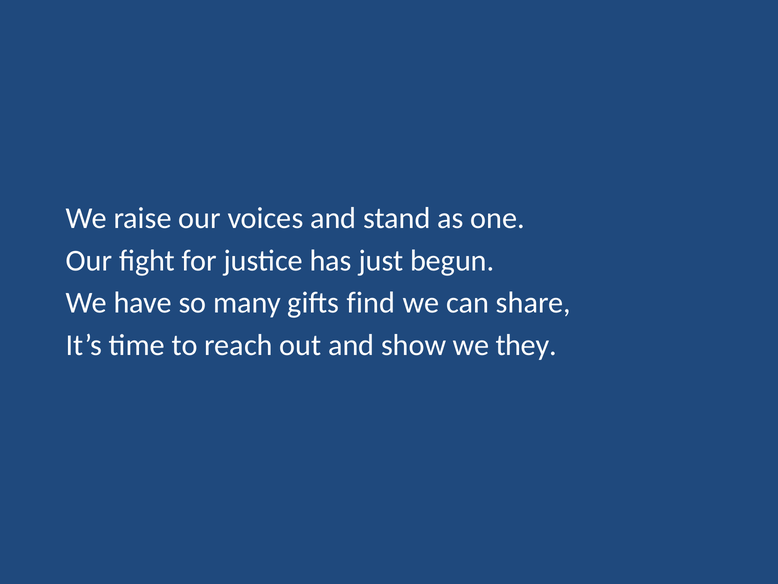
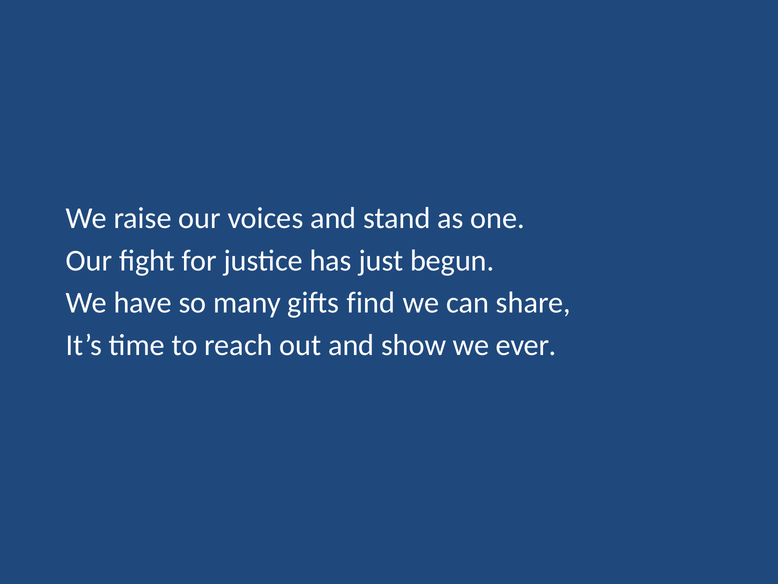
they: they -> ever
